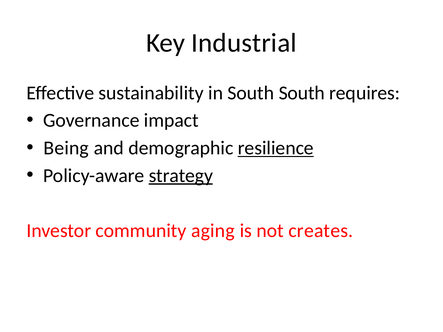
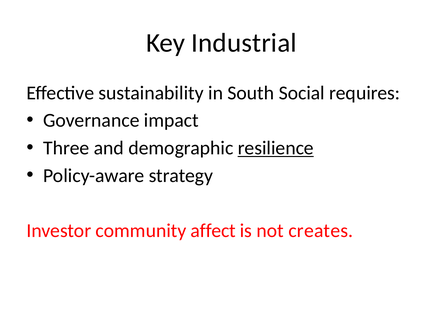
South South: South -> Social
Being: Being -> Three
strategy underline: present -> none
aging: aging -> affect
